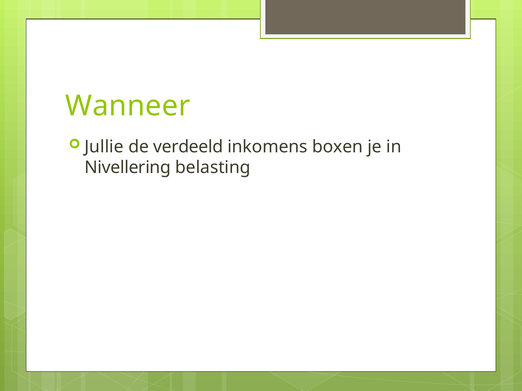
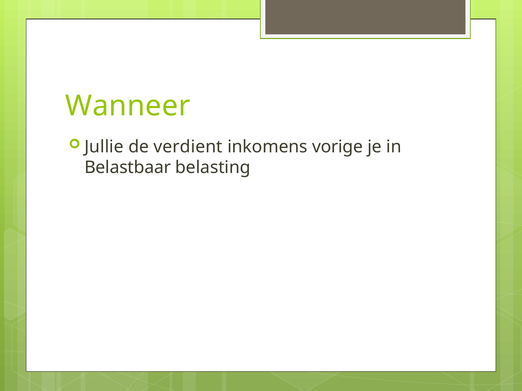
verdeeld: verdeeld -> verdient
boxen: boxen -> vorige
Nivellering: Nivellering -> Belastbaar
